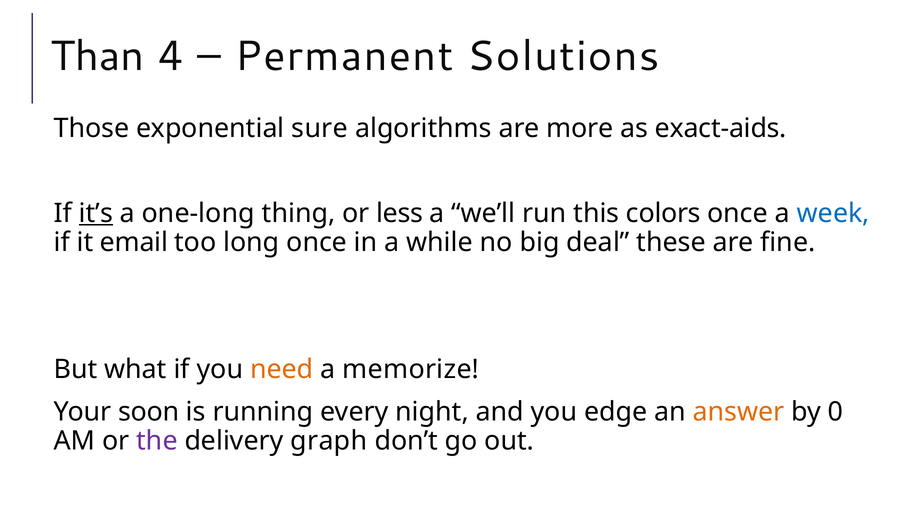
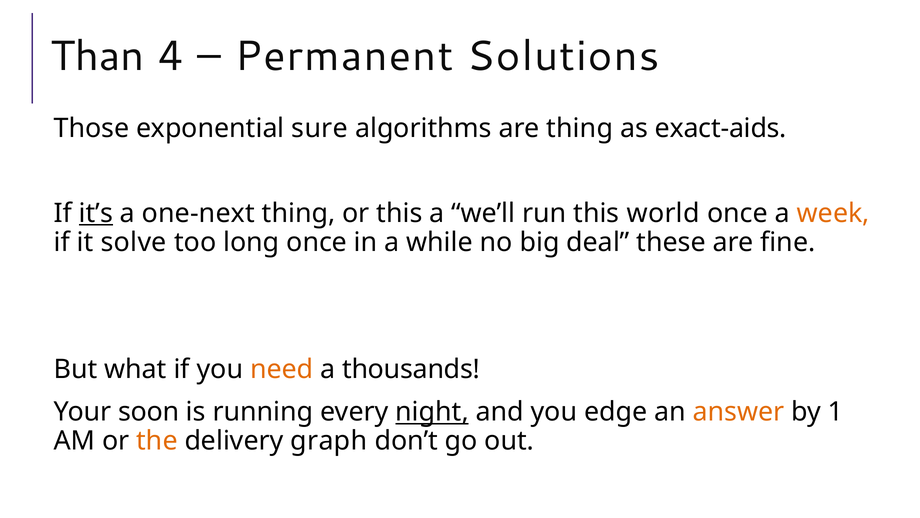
are more: more -> thing
one-long: one-long -> one-next
or less: less -> this
colors: colors -> world
week colour: blue -> orange
email: email -> solve
memorize: memorize -> thousands
night underline: none -> present
0: 0 -> 1
the colour: purple -> orange
